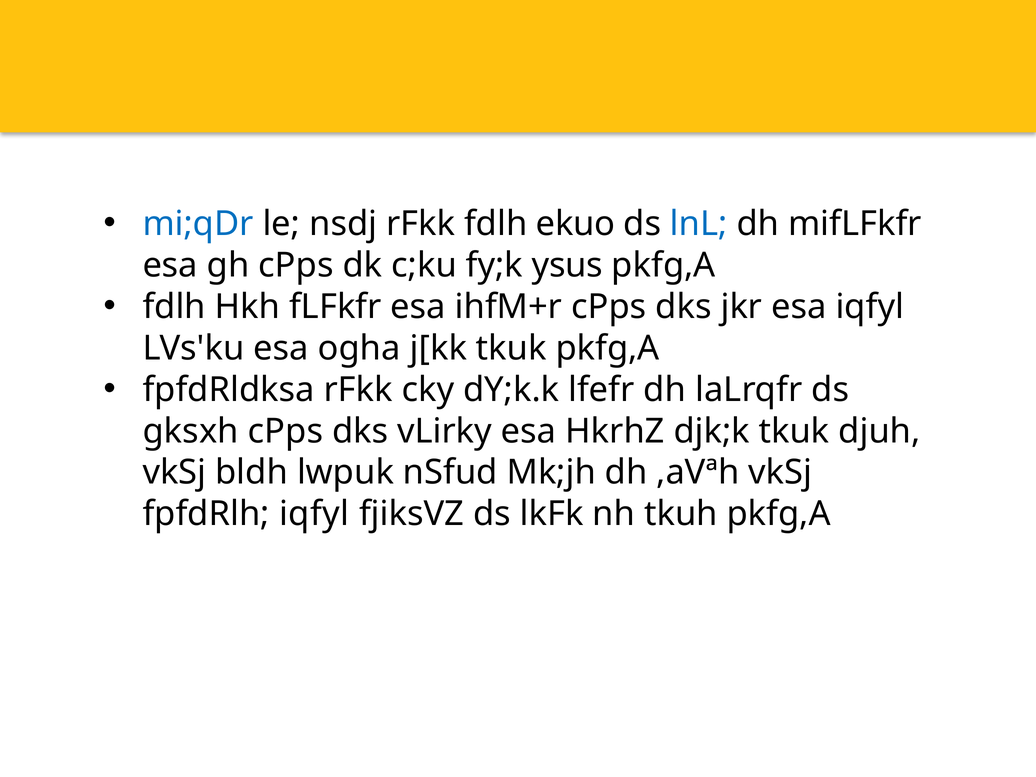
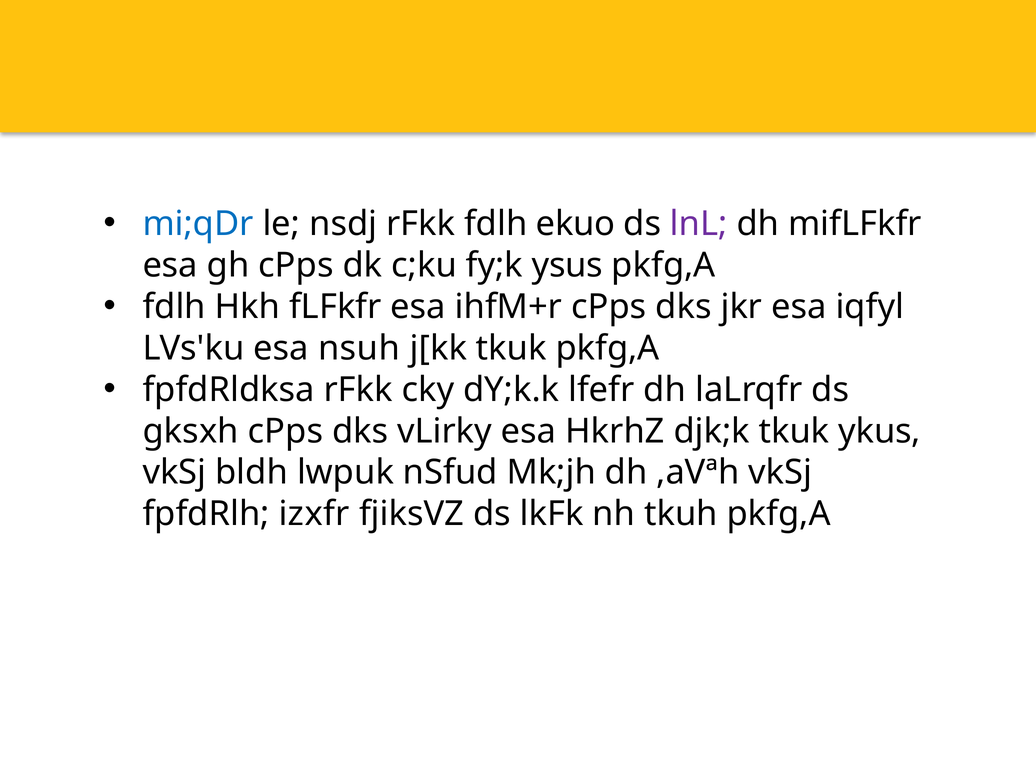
lnL colour: blue -> purple
ogha: ogha -> nsuh
djuh: djuh -> ykus
fpfdRlh iqfyl: iqfyl -> izxfr
